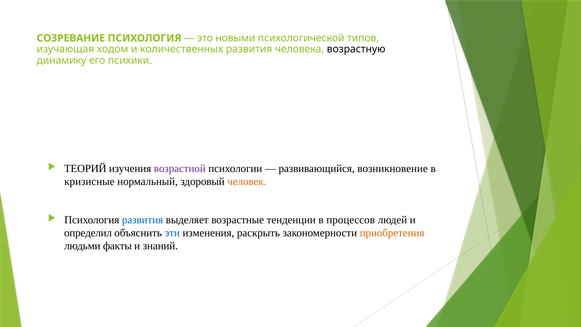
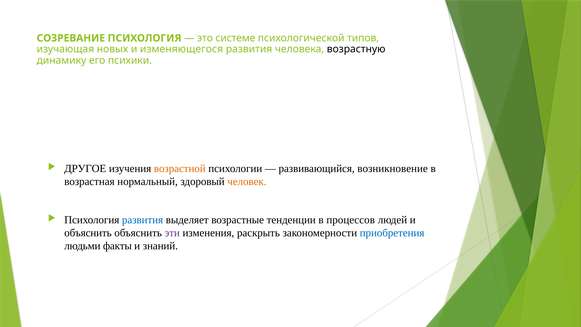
новыми: новыми -> системе
ходом: ходом -> новых
количественных: количественных -> изменяющегося
ТЕОРИЙ: ТЕОРИЙ -> ДРУГОЕ
возрастной colour: purple -> orange
кризисные: кризисные -> возрастная
определил at (88, 233): определил -> объяснить
эти colour: blue -> purple
приобретения colour: orange -> blue
